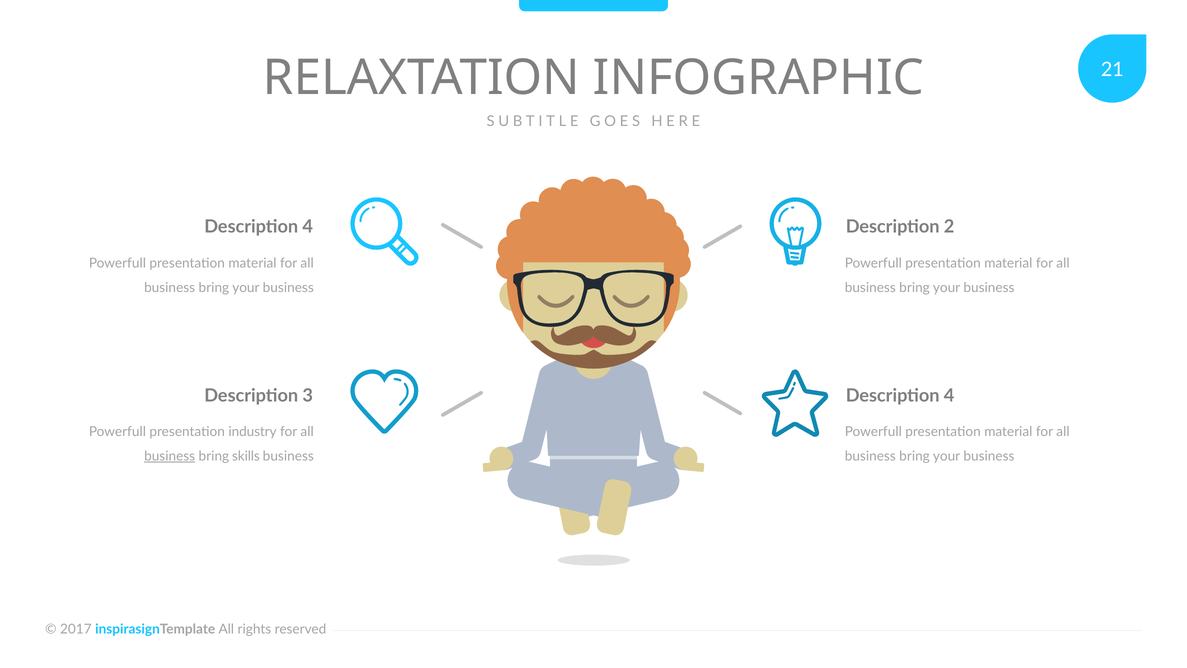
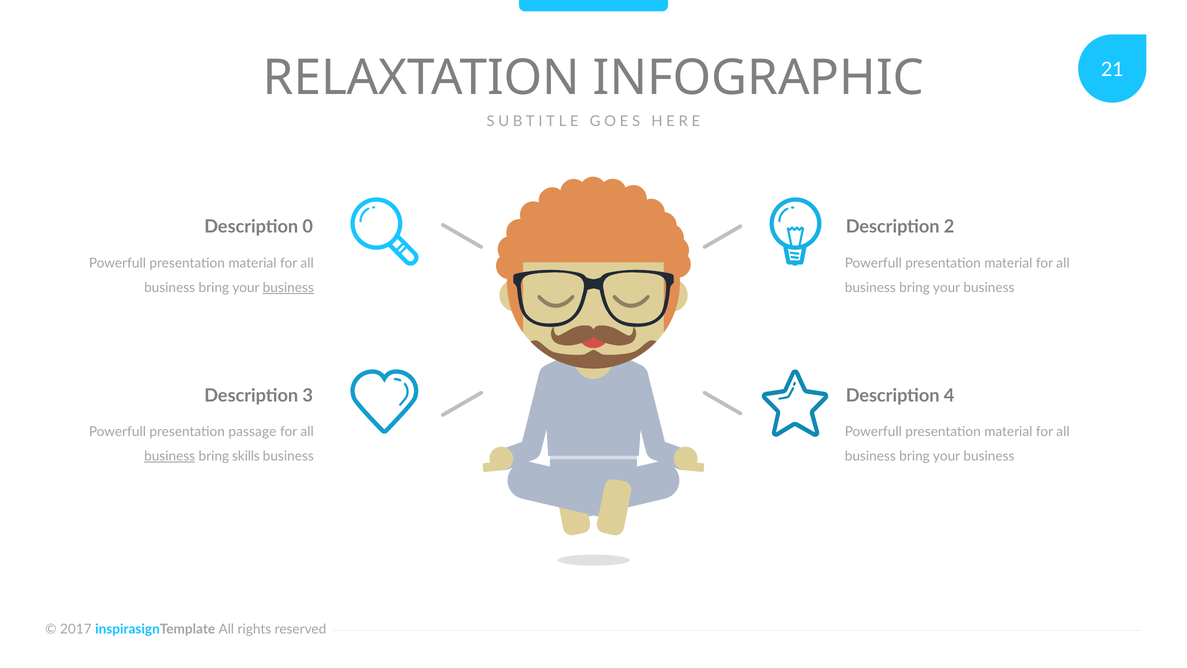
4 at (308, 227): 4 -> 0
business at (288, 287) underline: none -> present
industry: industry -> passage
